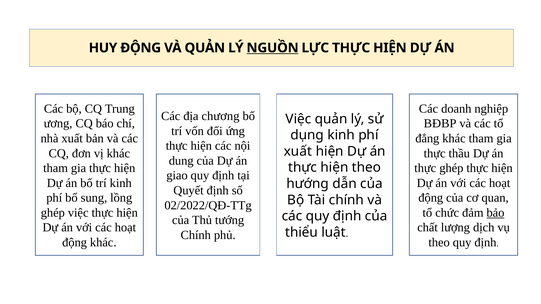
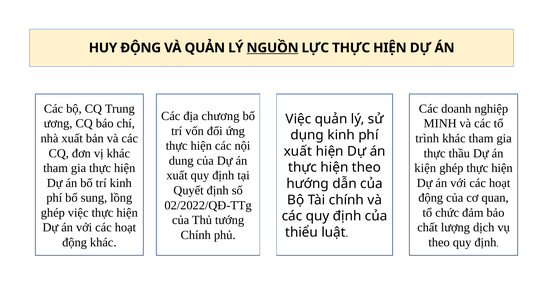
BĐBP: BĐBP -> MINH
đẳng: đẳng -> trình
thực at (425, 168): thực -> kiện
giao at (177, 176): giao -> xuất
bảo underline: present -> none
